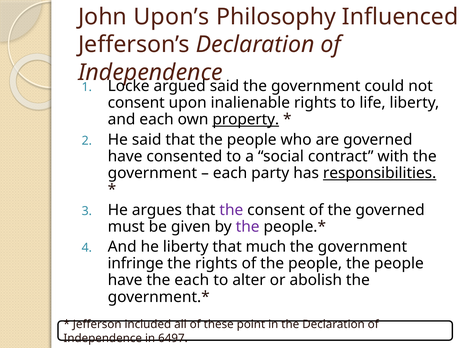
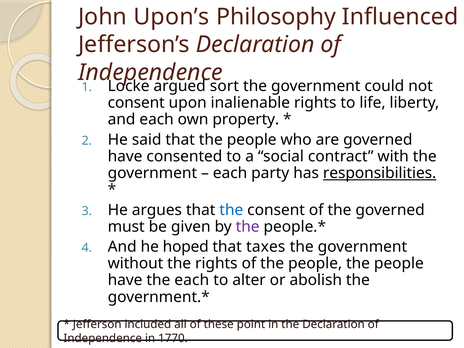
said at (224, 86): said -> sort
property underline: present -> none
the at (231, 210) colour: purple -> blue
he liberty: liberty -> hoped
much: much -> taxes
infringe: infringe -> without
6497: 6497 -> 1770
